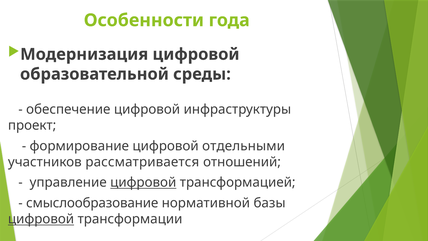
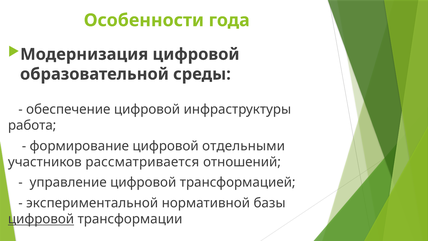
проект: проект -> работа
цифровой at (143, 182) underline: present -> none
смыслообразование: смыслообразование -> экспериментальной
